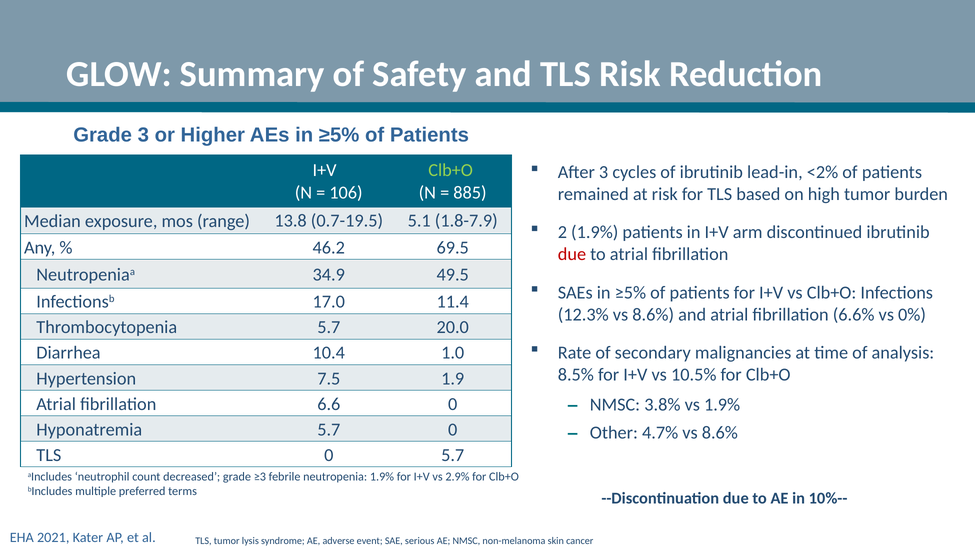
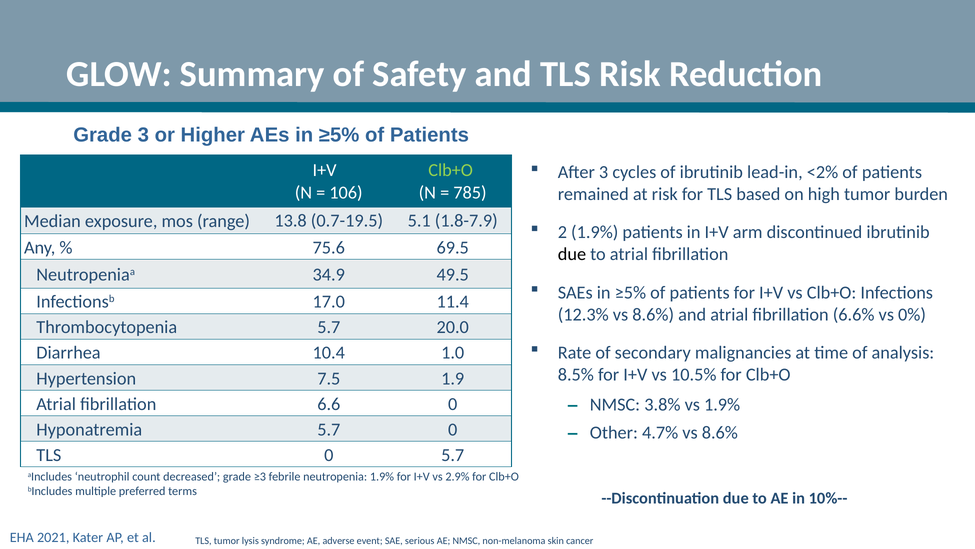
885: 885 -> 785
46.2: 46.2 -> 75.6
due at (572, 254) colour: red -> black
